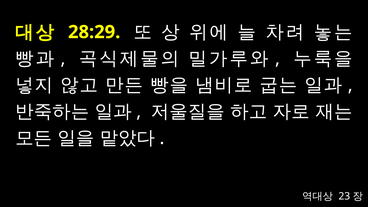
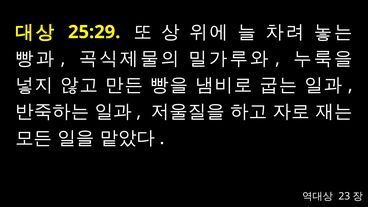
28:29: 28:29 -> 25:29
